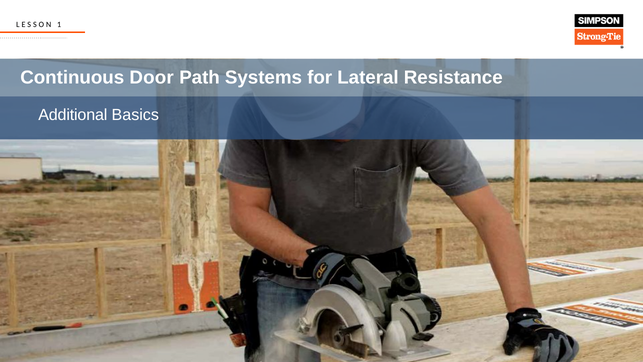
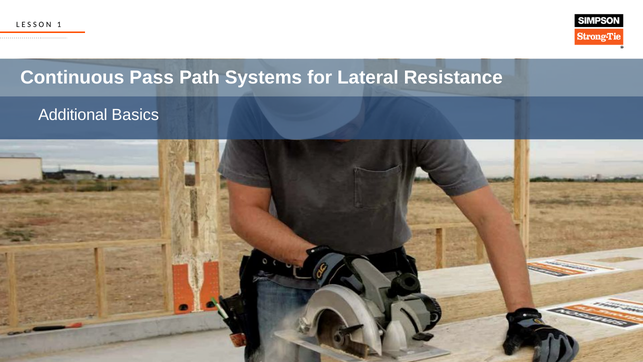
Door: Door -> Pass
